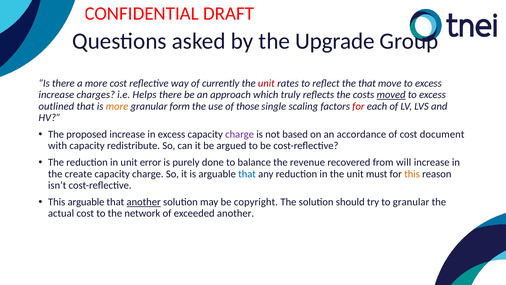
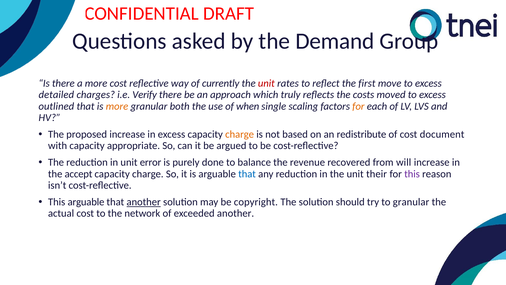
Upgrade: Upgrade -> Demand
the that: that -> first
increase at (56, 95): increase -> detailed
Helps: Helps -> Verify
moved underline: present -> none
form: form -> both
those: those -> when
for at (358, 106) colour: red -> orange
charge at (240, 134) colour: purple -> orange
accordance: accordance -> redistribute
redistribute: redistribute -> appropriate
create: create -> accept
must: must -> their
this at (412, 174) colour: orange -> purple
